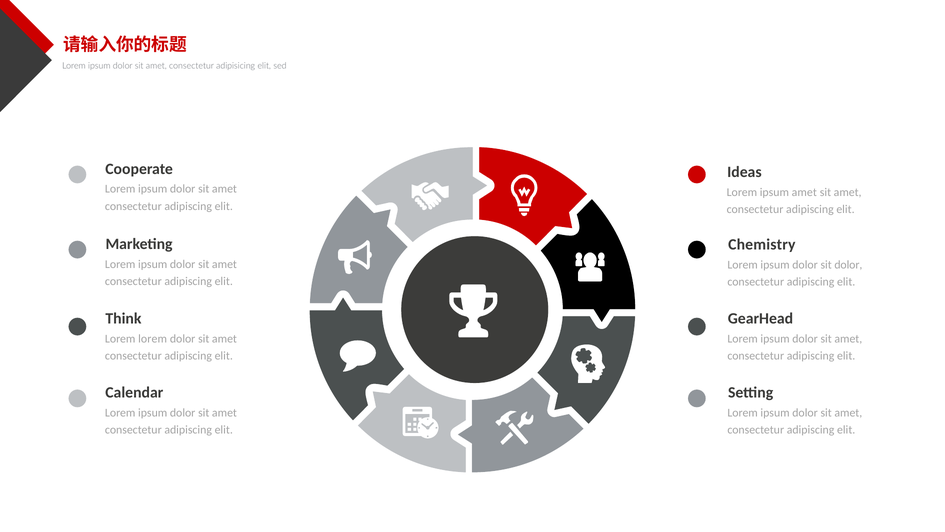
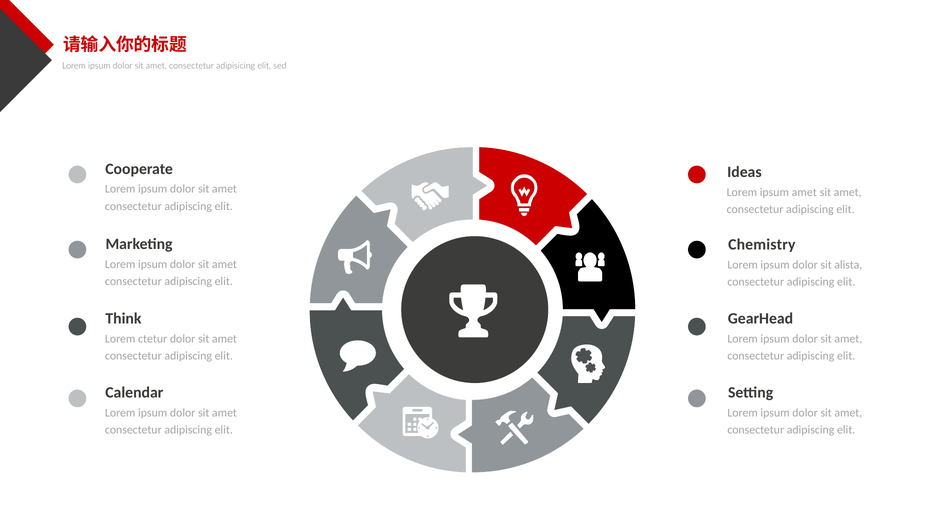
sit dolor: dolor -> alista
Lorem lorem: lorem -> ctetur
